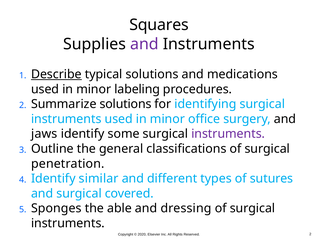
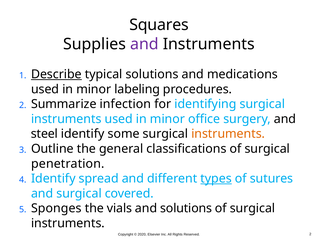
Summarize solutions: solutions -> infection
jaws: jaws -> steel
instruments at (228, 134) colour: purple -> orange
similar: similar -> spread
types underline: none -> present
able: able -> vials
and dressing: dressing -> solutions
